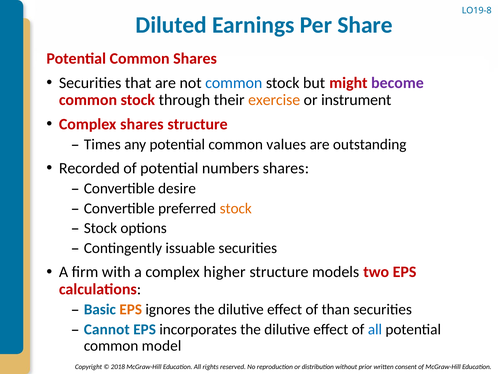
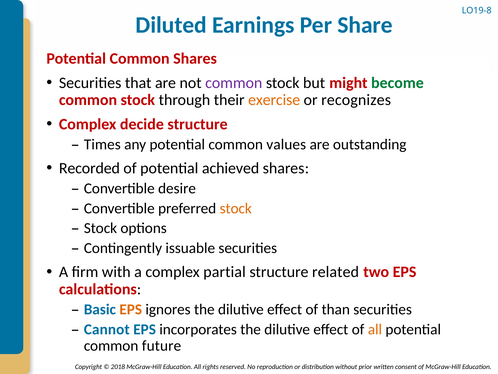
common at (234, 83) colour: blue -> purple
become colour: purple -> green
instrument: instrument -> recognizes
Complex shares: shares -> decide
numbers: numbers -> achieved
higher: higher -> partial
models: models -> related
all at (375, 329) colour: blue -> orange
model: model -> future
